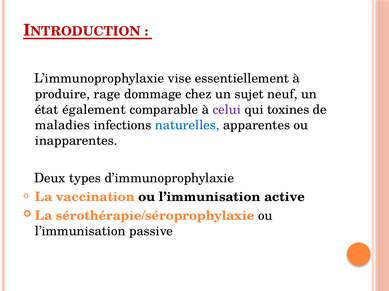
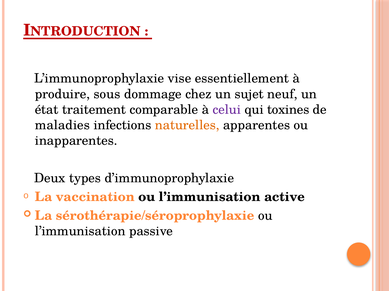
rage: rage -> sous
également: également -> traitement
naturelles colour: blue -> orange
